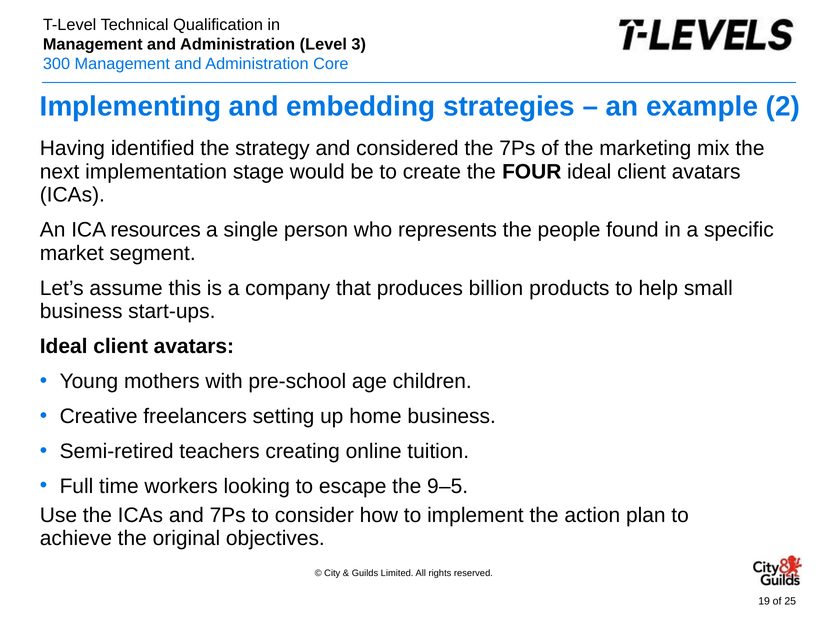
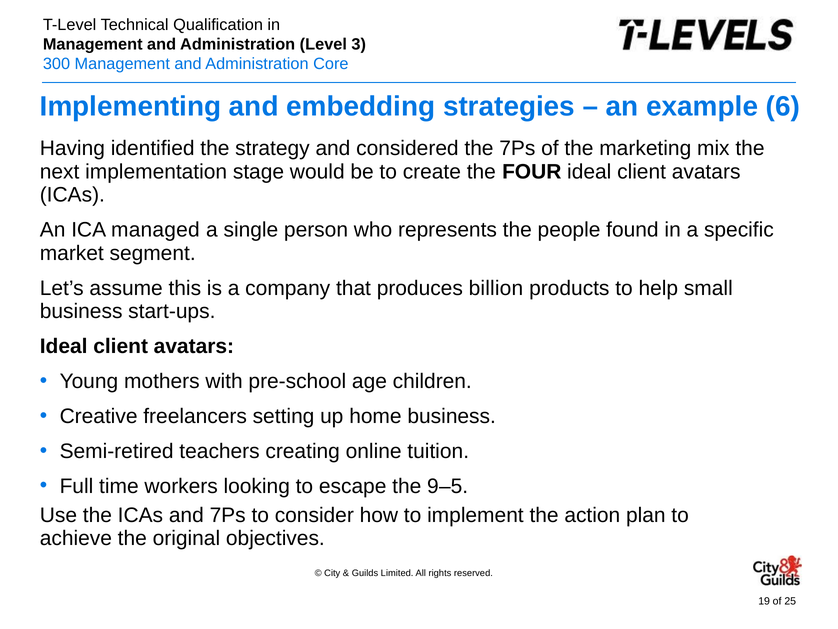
2: 2 -> 6
resources: resources -> managed
